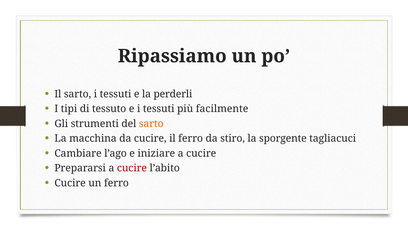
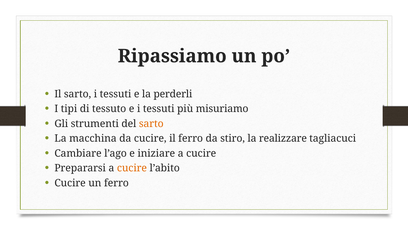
facilmente: facilmente -> misuriamo
sporgente: sporgente -> realizzare
cucire at (132, 168) colour: red -> orange
